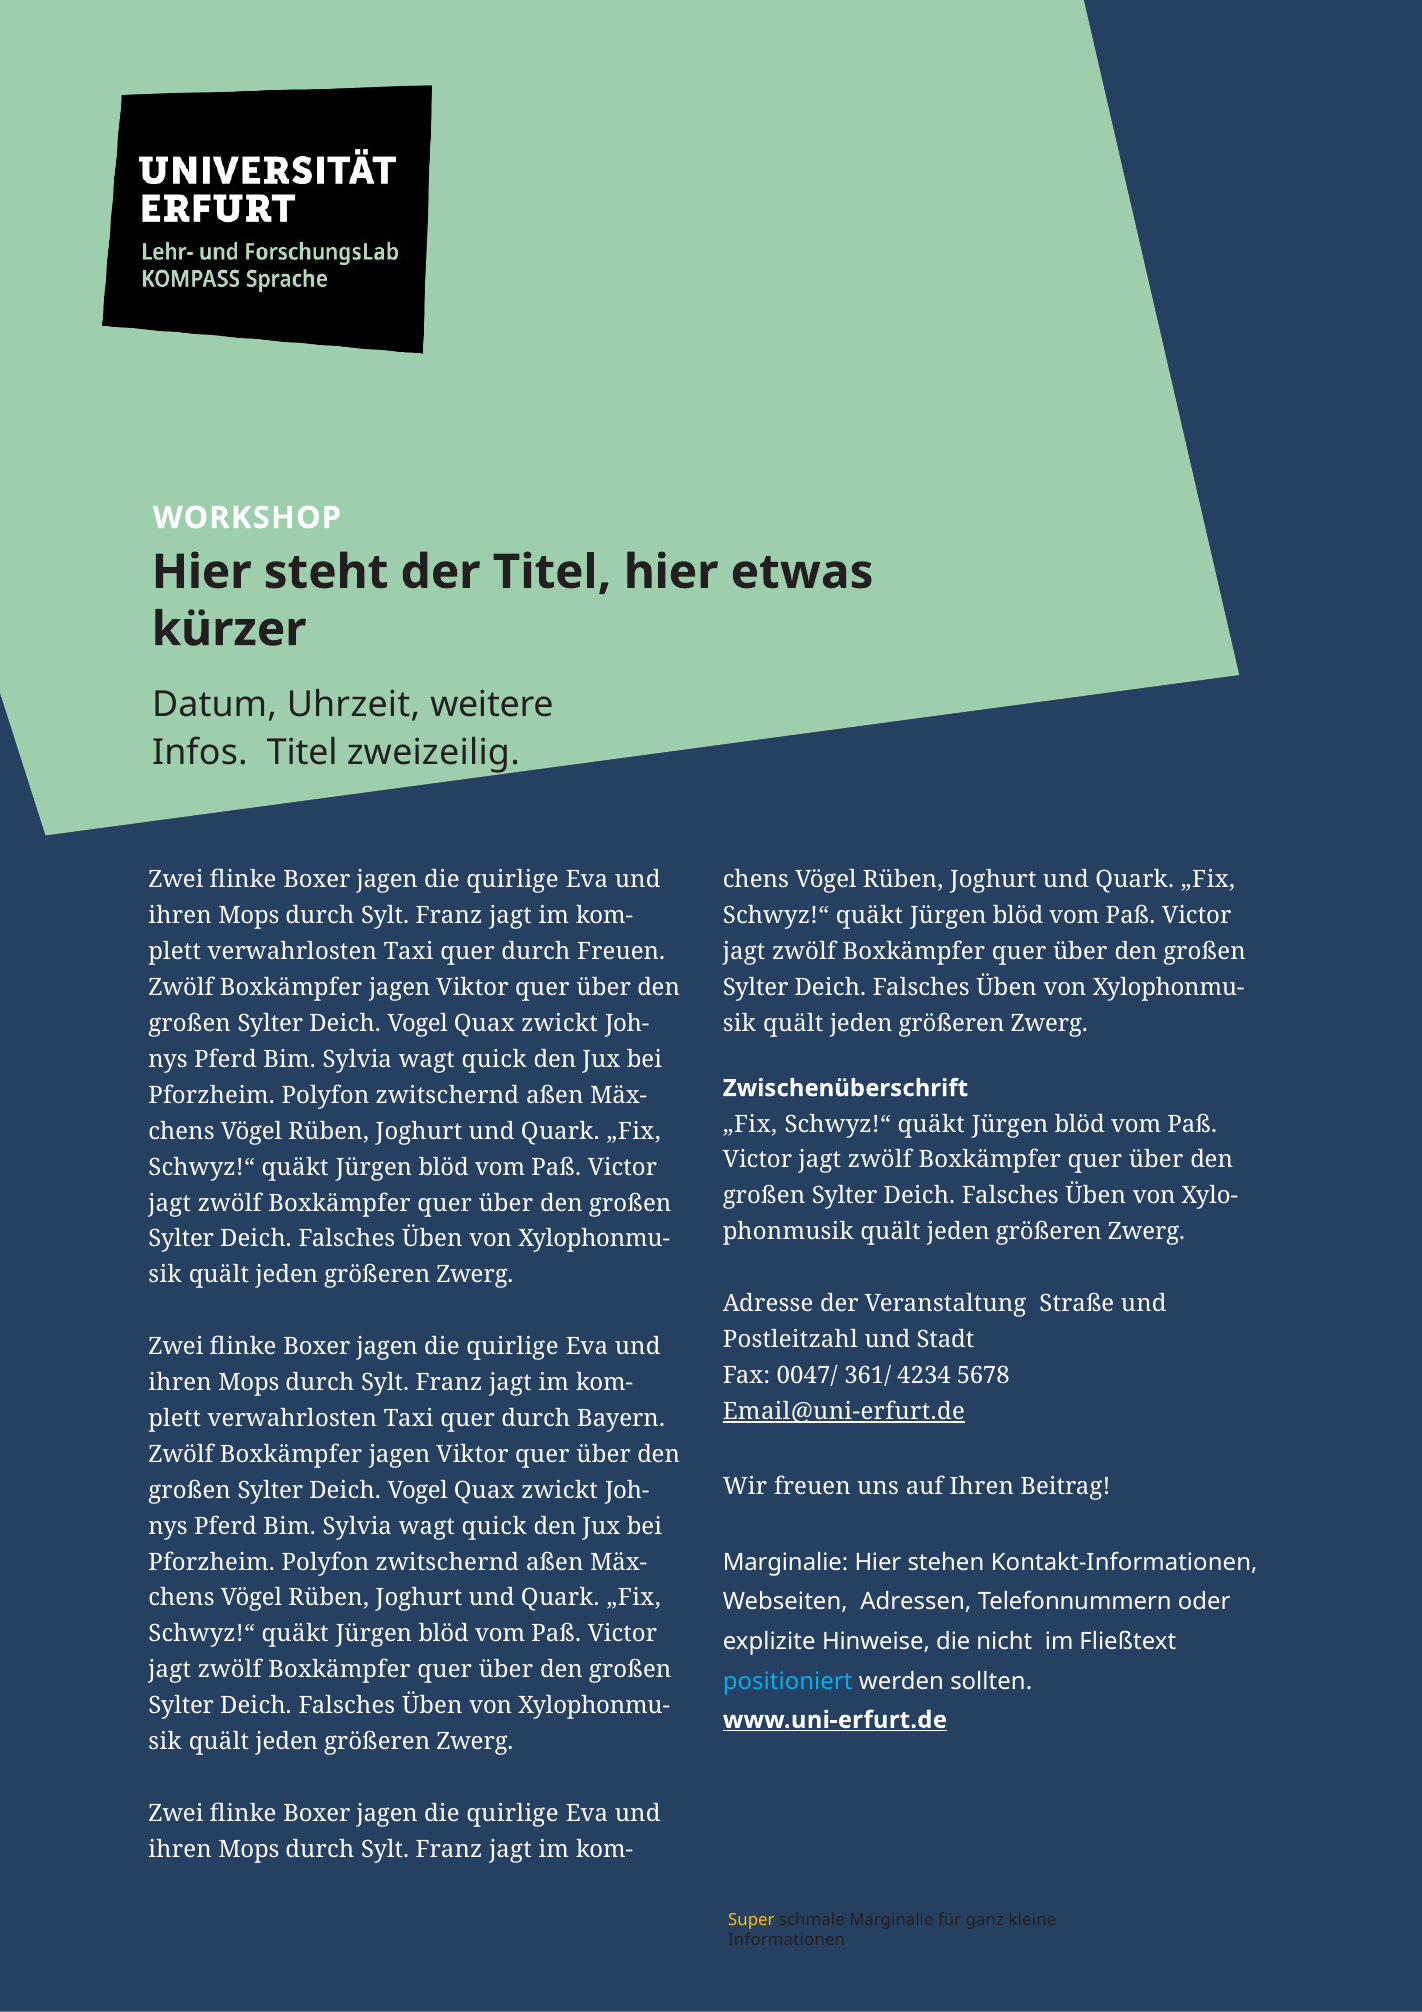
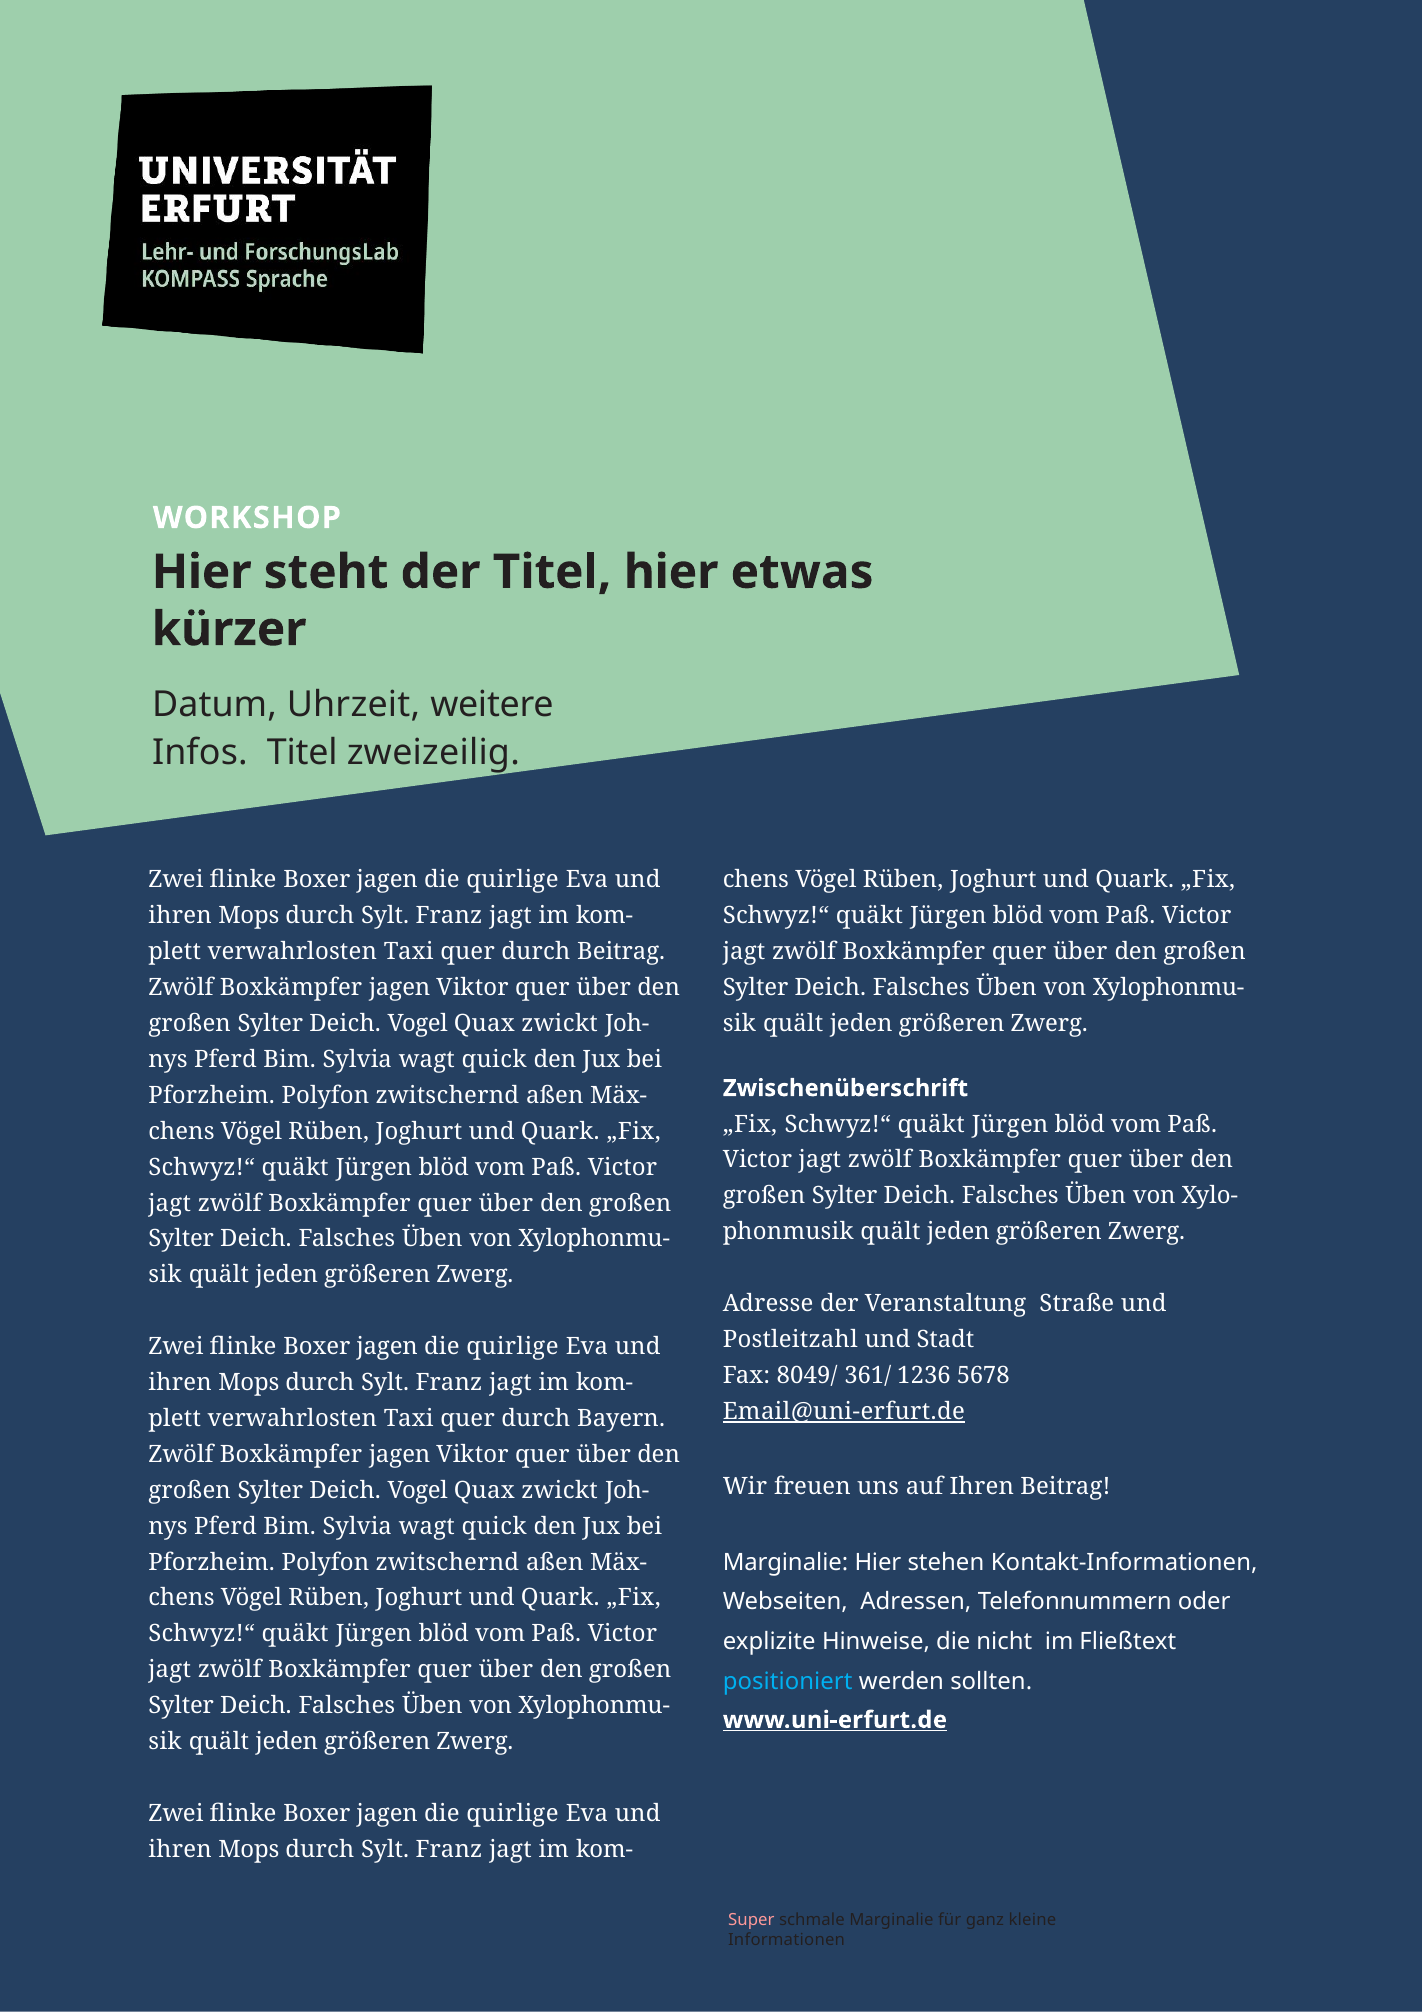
durch Freuen: Freuen -> Beitrag
0047/: 0047/ -> 8049/
4234: 4234 -> 1236
Super colour: yellow -> pink
